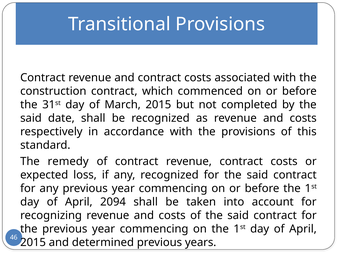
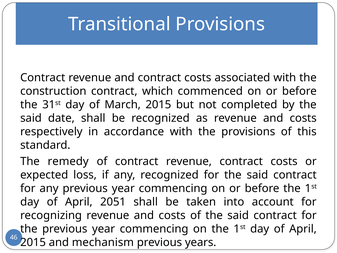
2094: 2094 -> 2051
determined: determined -> mechanism
